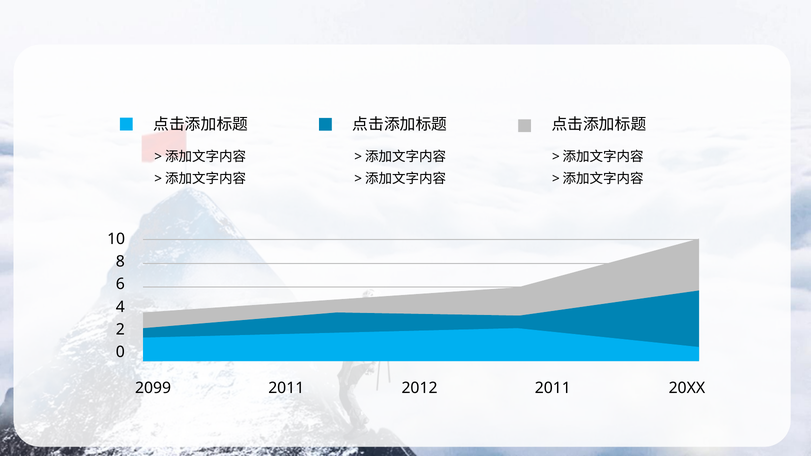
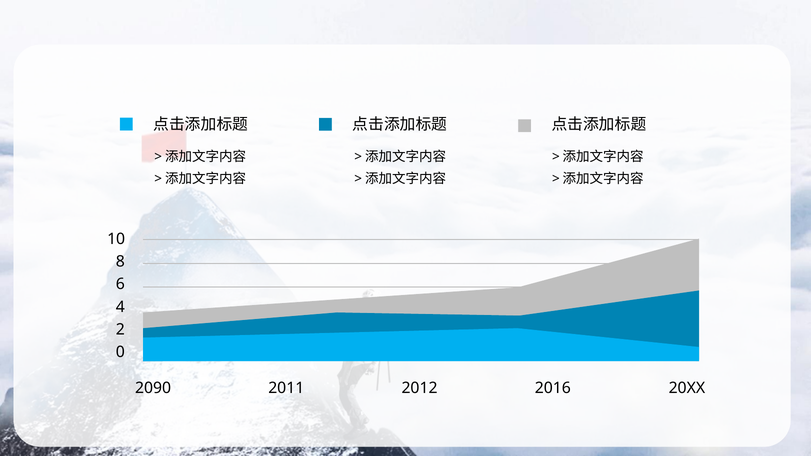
2099: 2099 -> 2090
2012 2011: 2011 -> 2016
